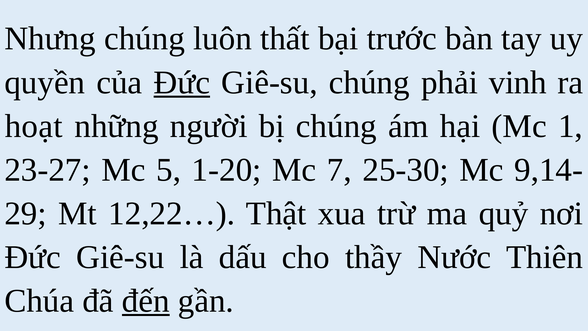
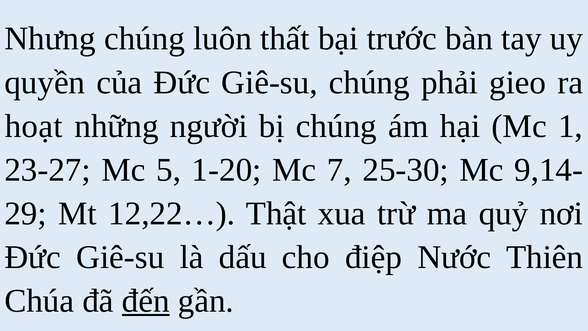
Đức at (182, 82) underline: present -> none
vinh: vinh -> gieo
thầy: thầy -> điệp
